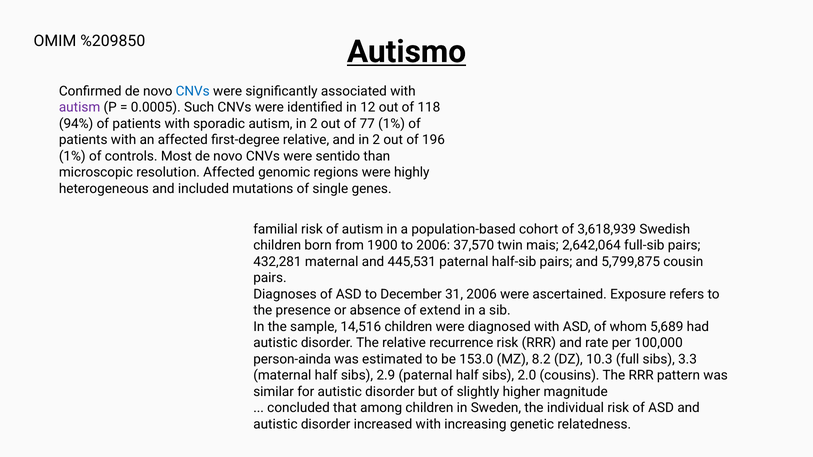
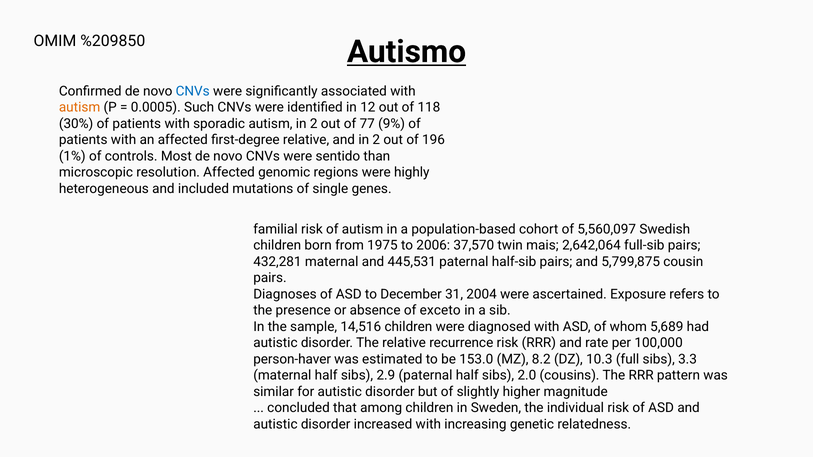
autism at (80, 108) colour: purple -> orange
94%: 94% -> 30%
77 1%: 1% -> 9%
3,618,939: 3,618,939 -> 5,560,097
1900: 1900 -> 1975
31 2006: 2006 -> 2004
extend: extend -> exceto
person-ainda: person-ainda -> person-haver
